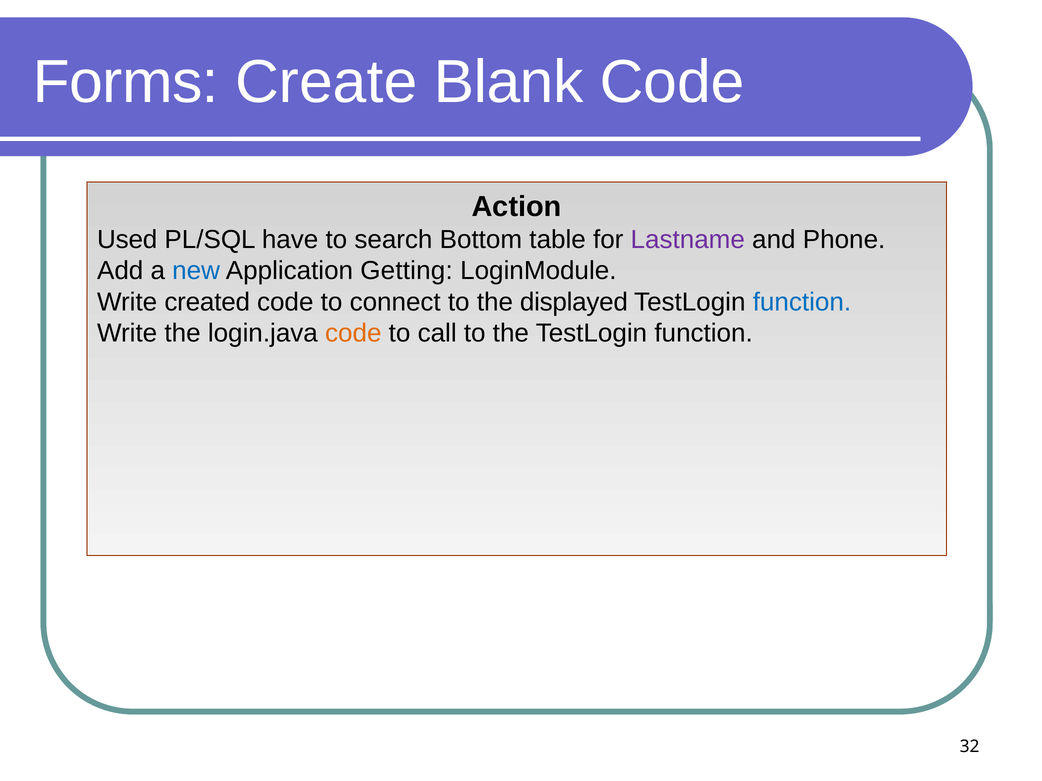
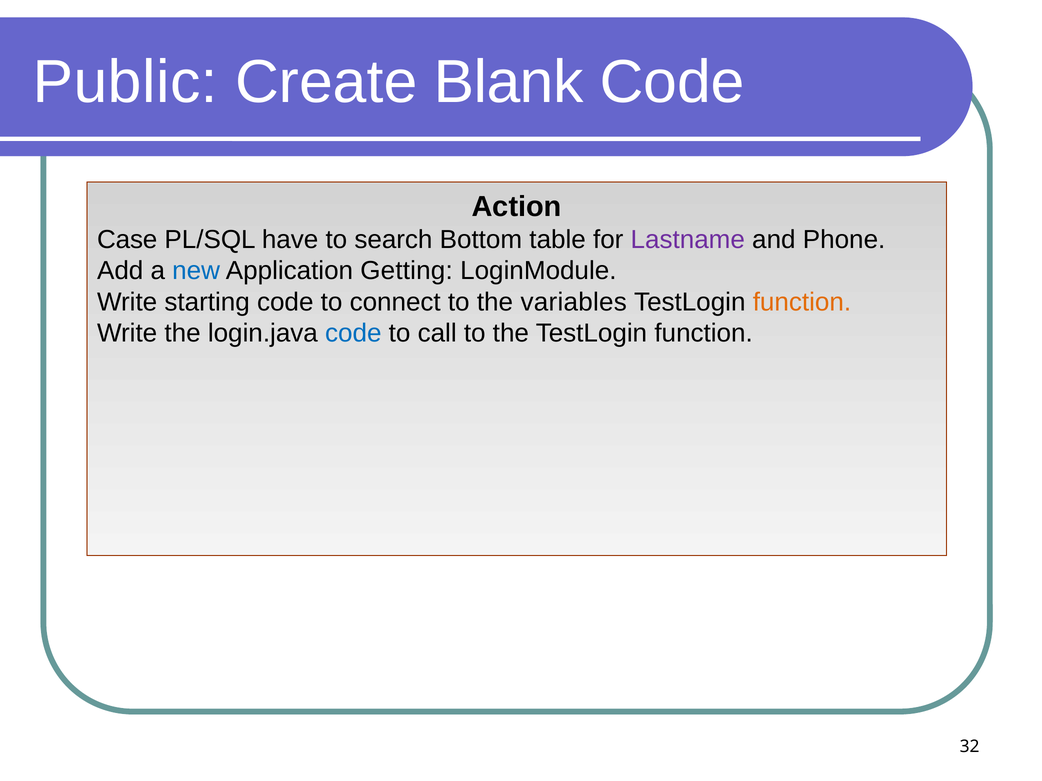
Forms: Forms -> Public
Used: Used -> Case
created: created -> starting
displayed: displayed -> variables
function at (802, 302) colour: blue -> orange
code at (353, 333) colour: orange -> blue
